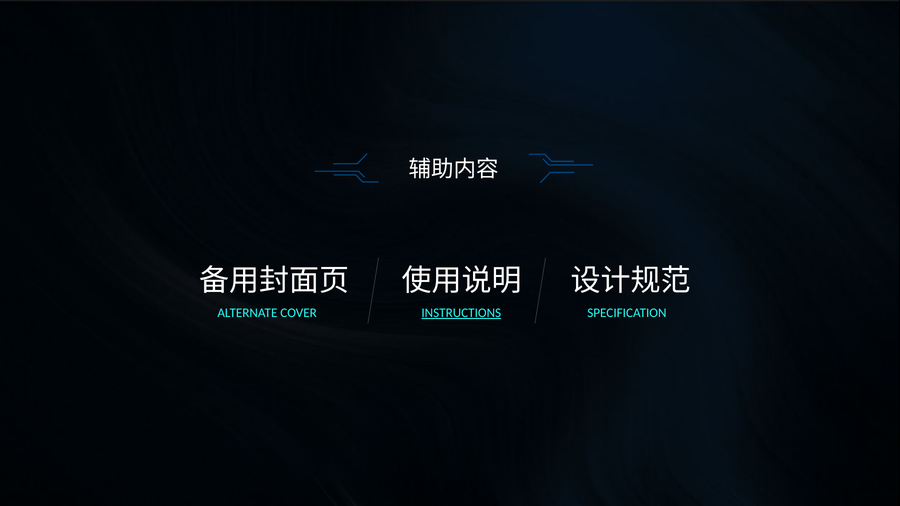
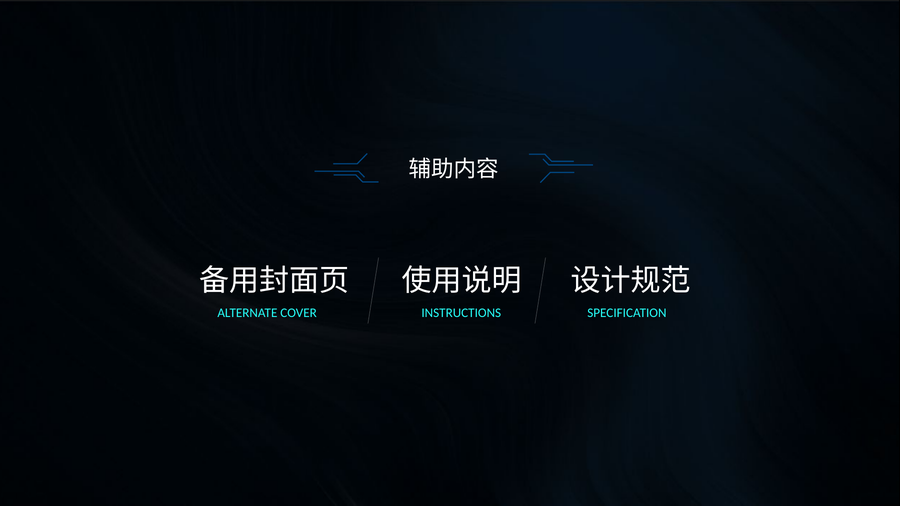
INSTRUCTIONS underline: present -> none
